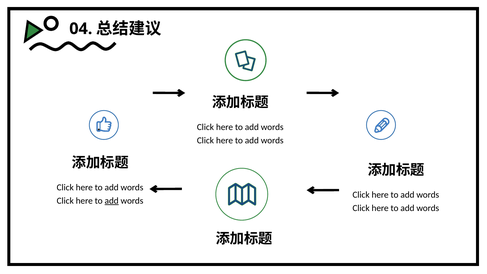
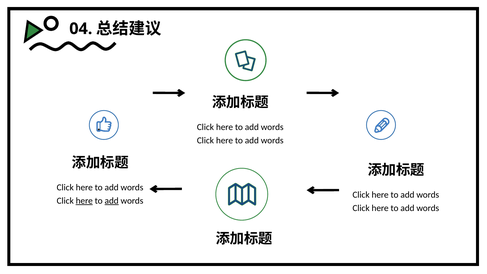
here at (84, 201) underline: none -> present
